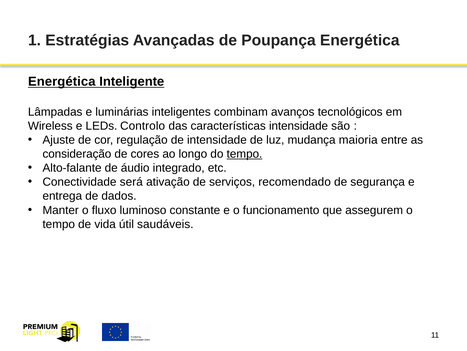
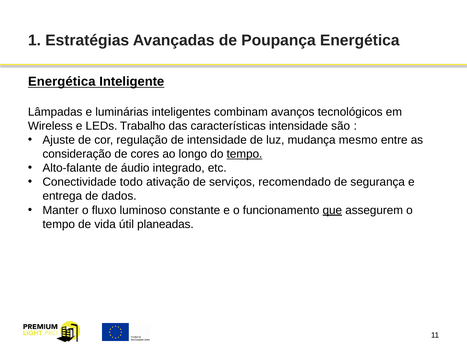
Controlo: Controlo -> Trabalho
maioria: maioria -> mesmo
será: será -> todo
que underline: none -> present
saudáveis: saudáveis -> planeadas
